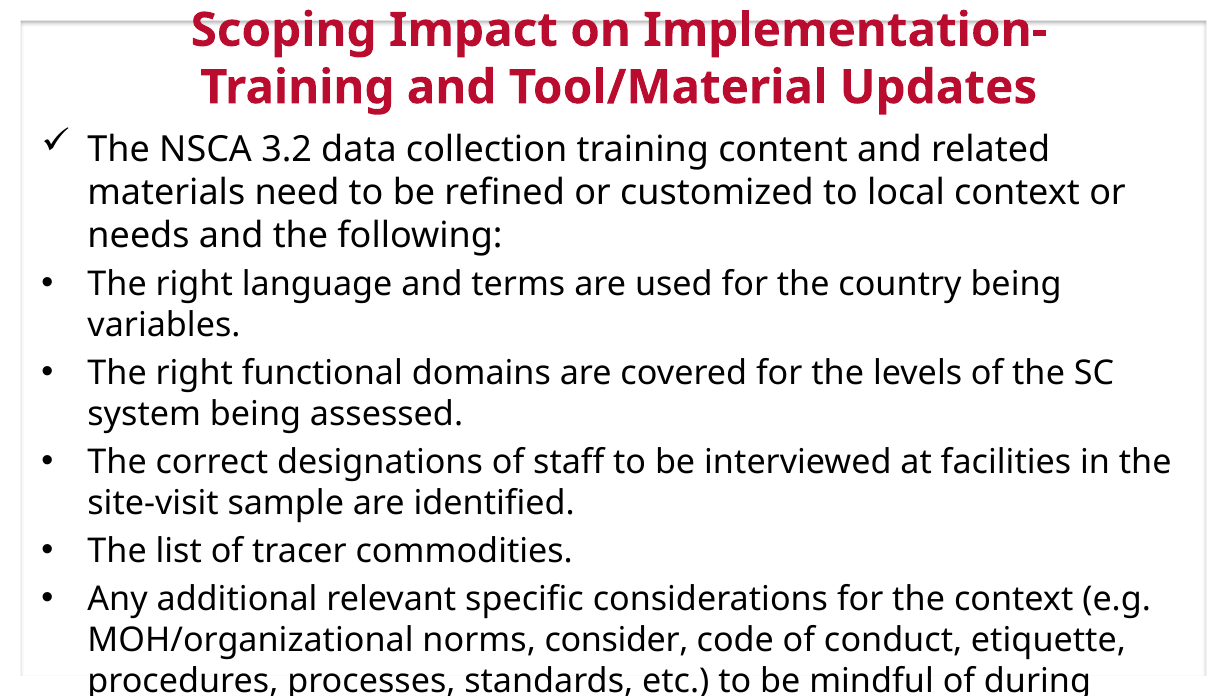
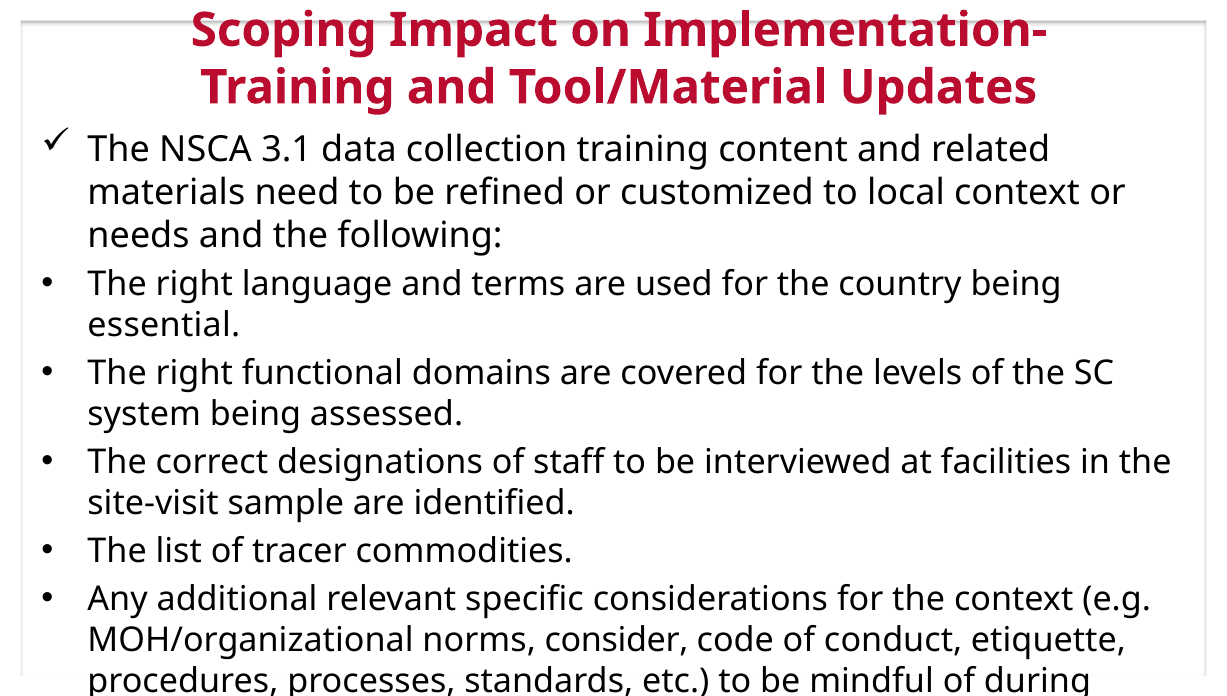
3.2: 3.2 -> 3.1
variables: variables -> essential
